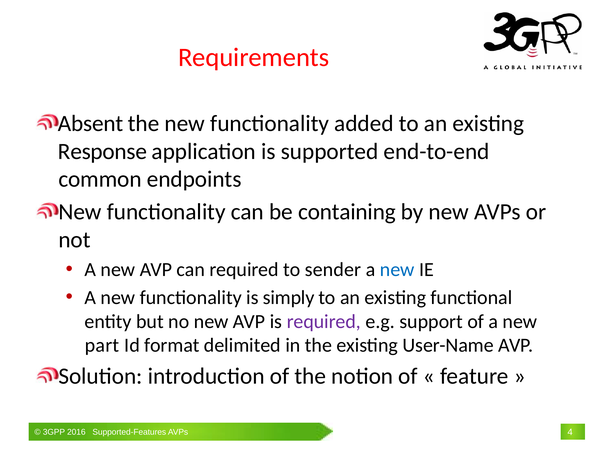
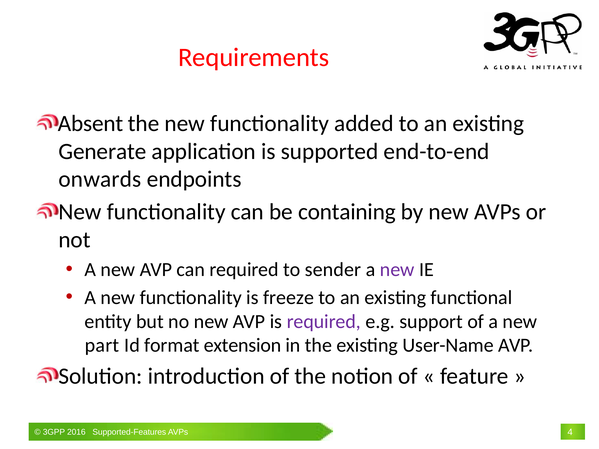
Response: Response -> Generate
common: common -> onwards
new at (397, 270) colour: blue -> purple
simply: simply -> freeze
delimited: delimited -> extension
